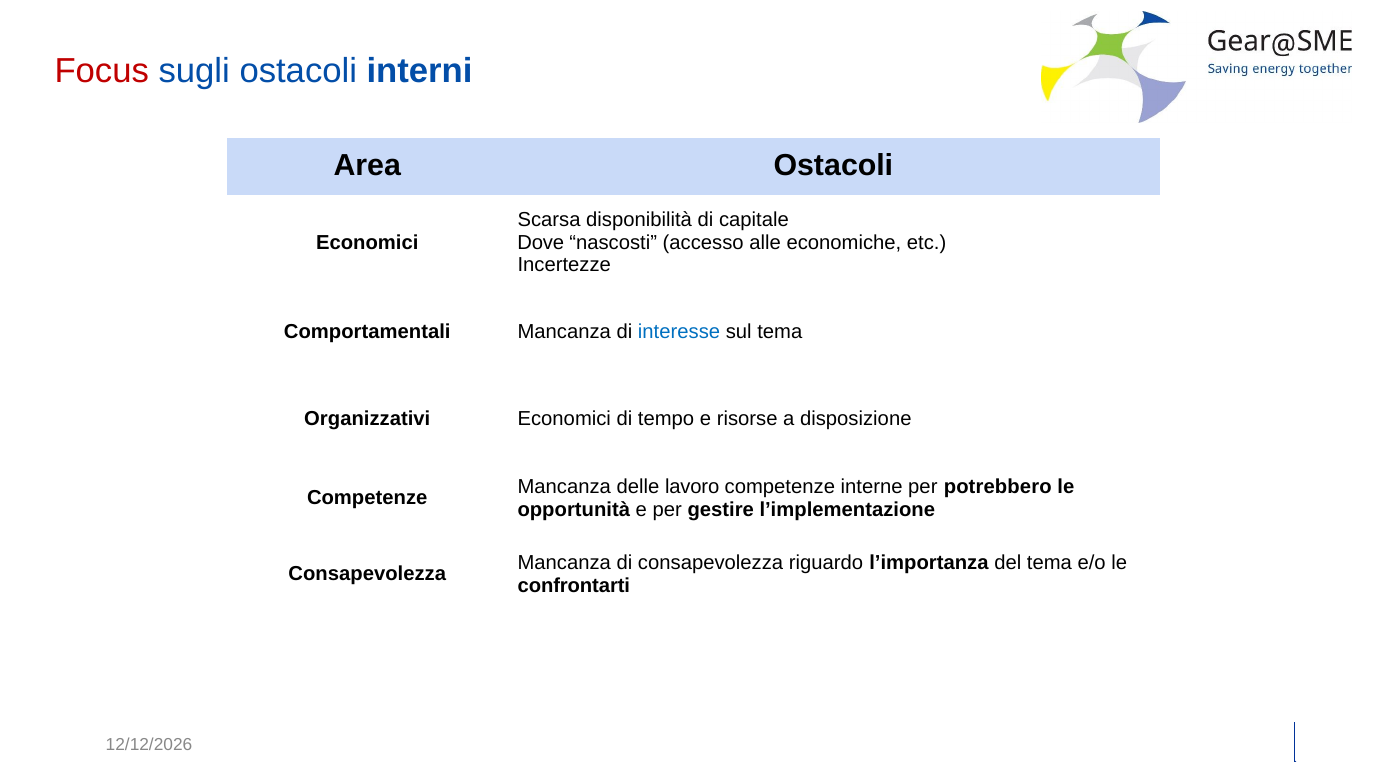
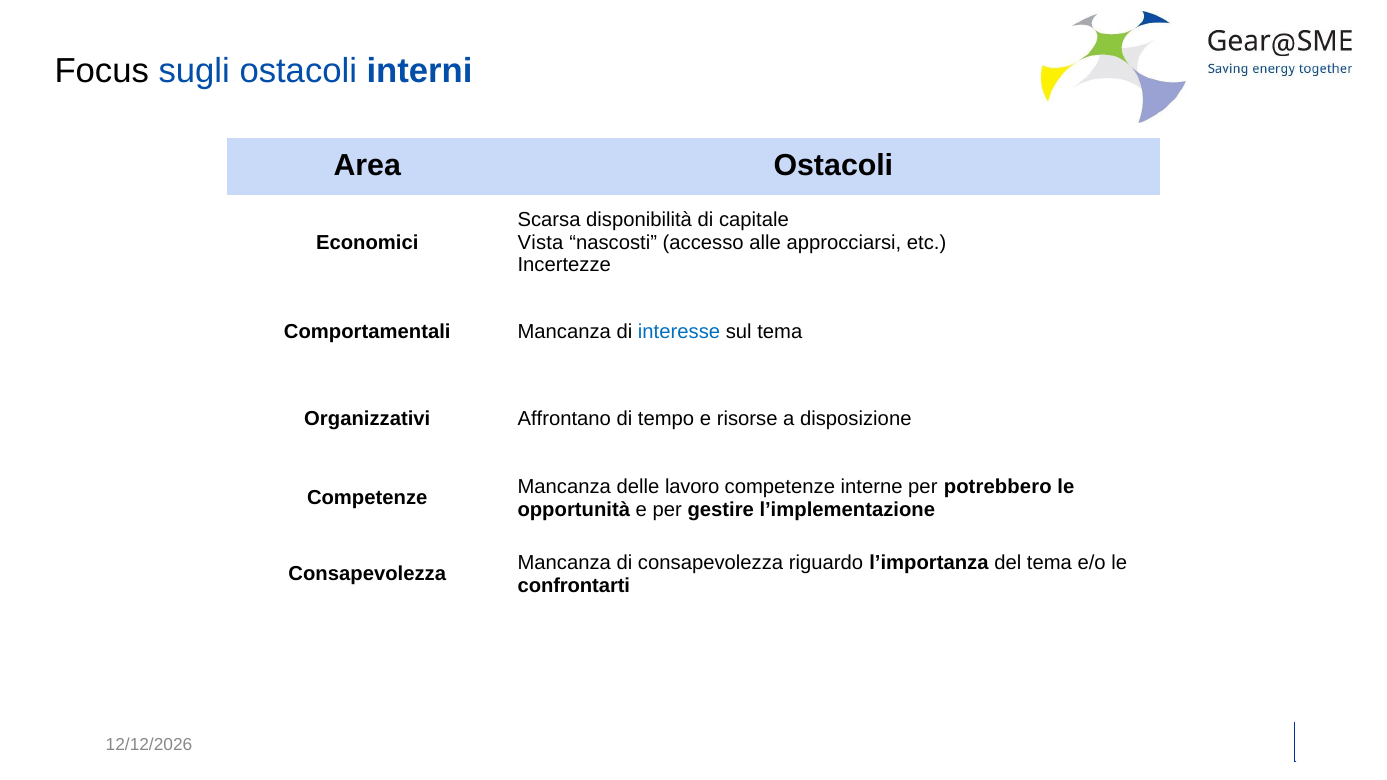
Focus colour: red -> black
Dove: Dove -> Vista
economiche: economiche -> approcciarsi
Organizzativi Economici: Economici -> Affrontano
